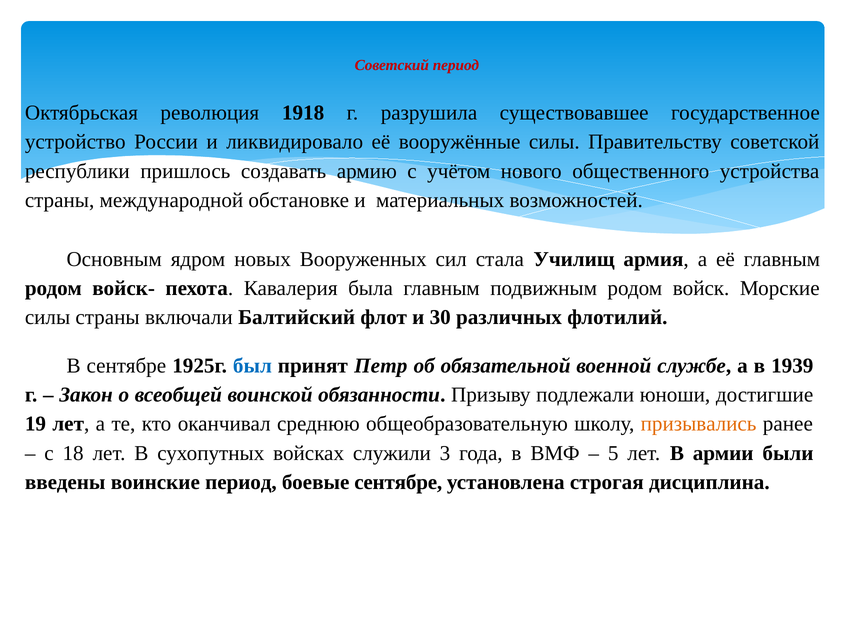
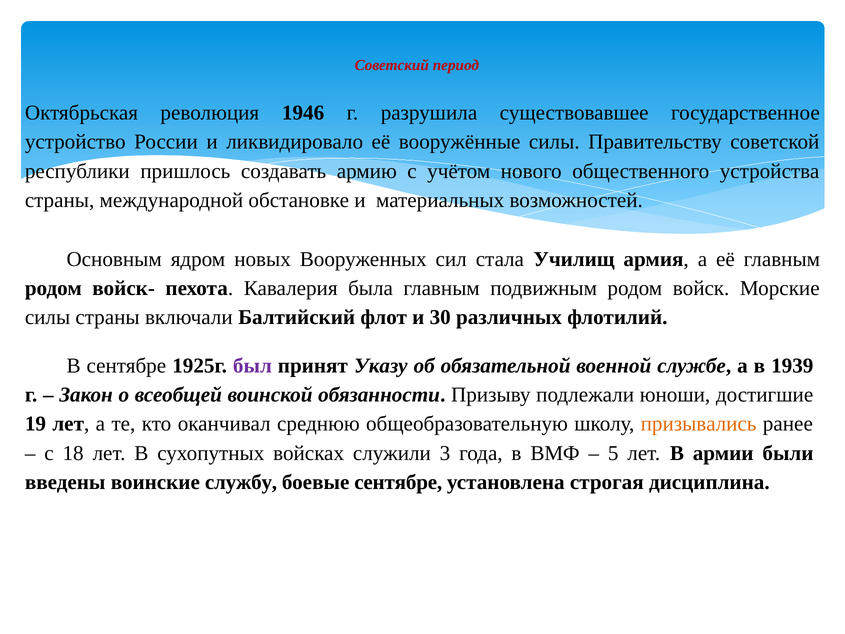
1918: 1918 -> 1946
был colour: blue -> purple
Петр: Петр -> Указу
воинские период: период -> службу
